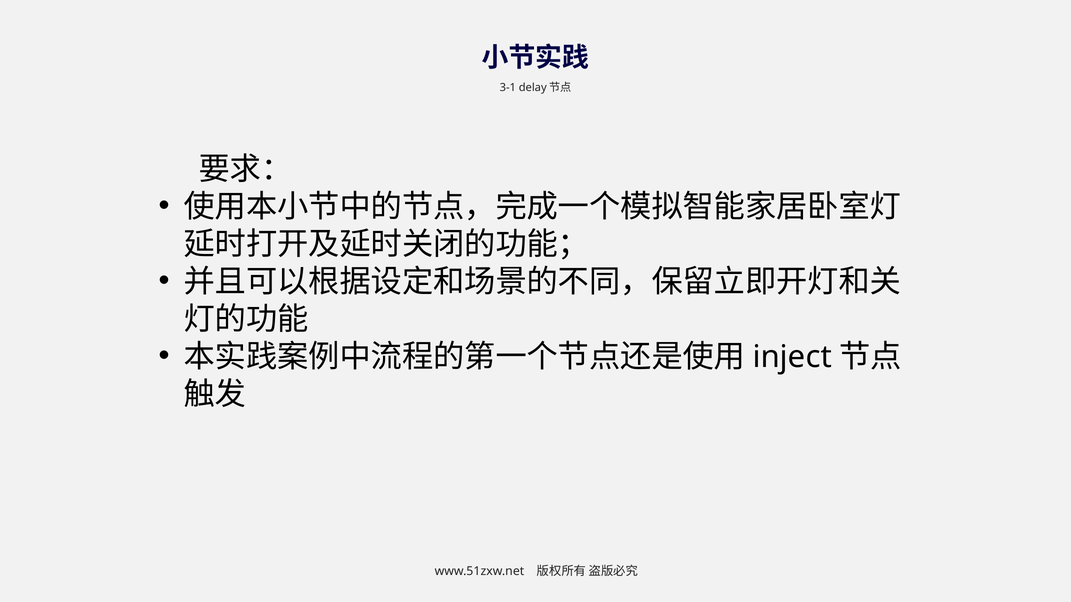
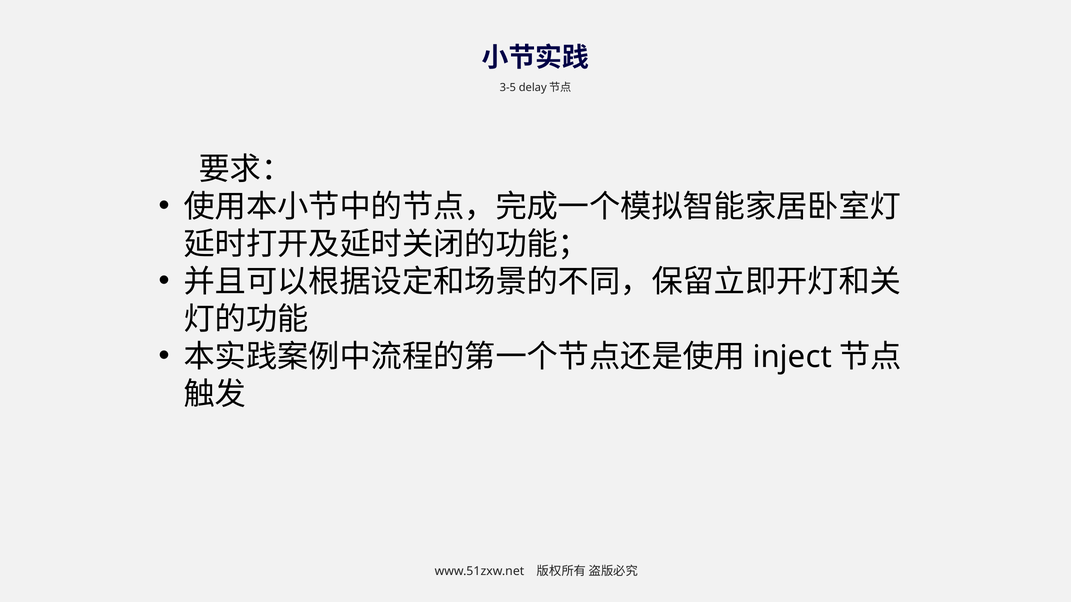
3-1: 3-1 -> 3-5
